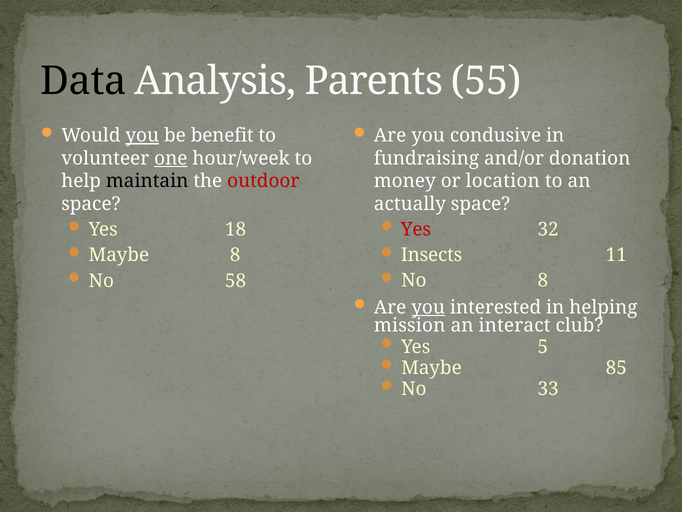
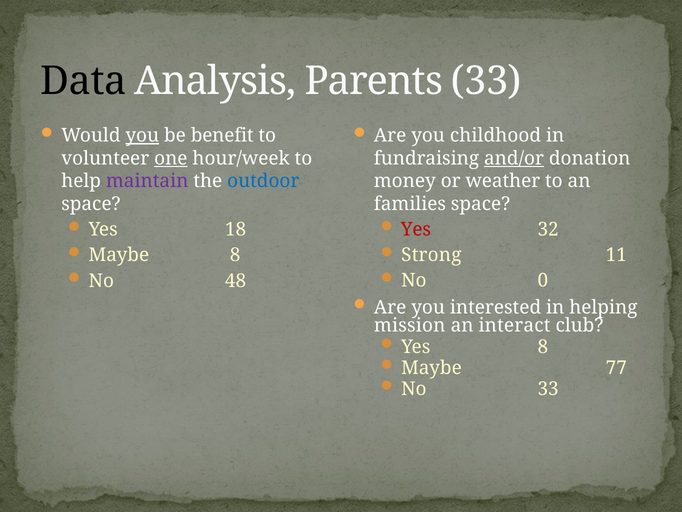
Parents 55: 55 -> 33
condusive: condusive -> childhood
and/or underline: none -> present
location: location -> weather
maintain colour: black -> purple
outdoor colour: red -> blue
actually: actually -> families
Insects: Insects -> Strong
No 8: 8 -> 0
58: 58 -> 48
you at (428, 307) underline: present -> none
Yes 5: 5 -> 8
85: 85 -> 77
